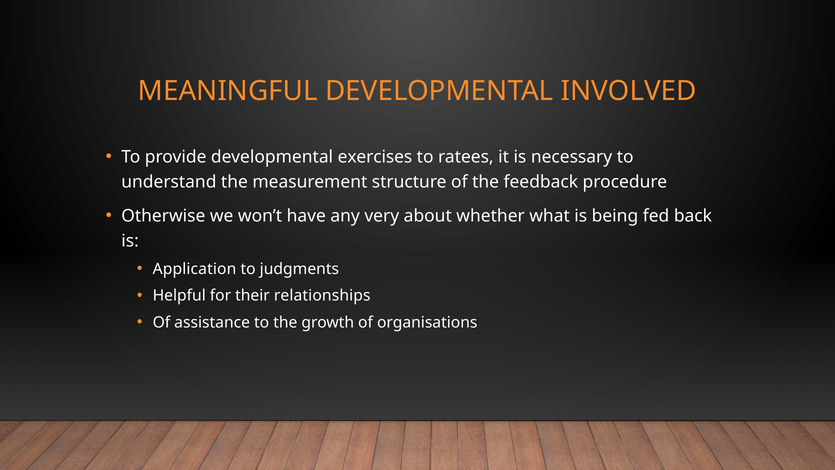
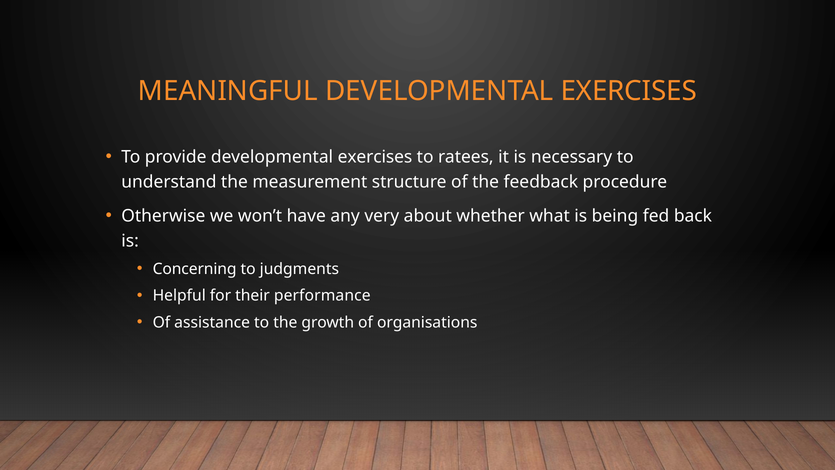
MEANINGFUL DEVELOPMENTAL INVOLVED: INVOLVED -> EXERCISES
Application: Application -> Concerning
relationships: relationships -> performance
